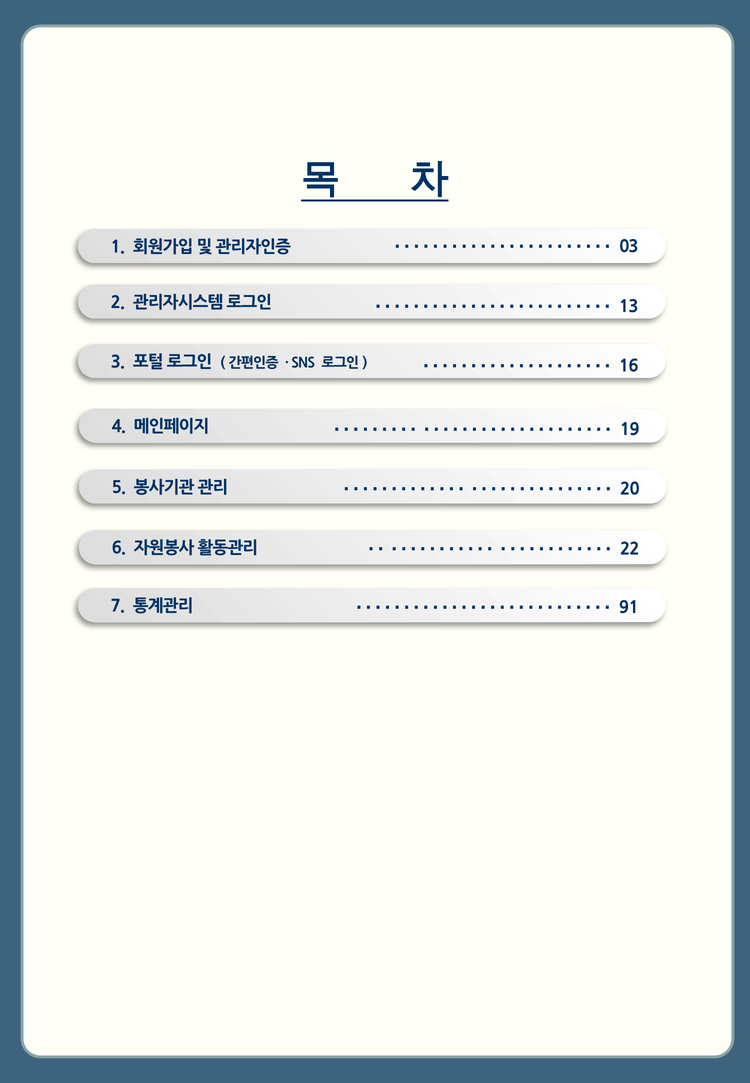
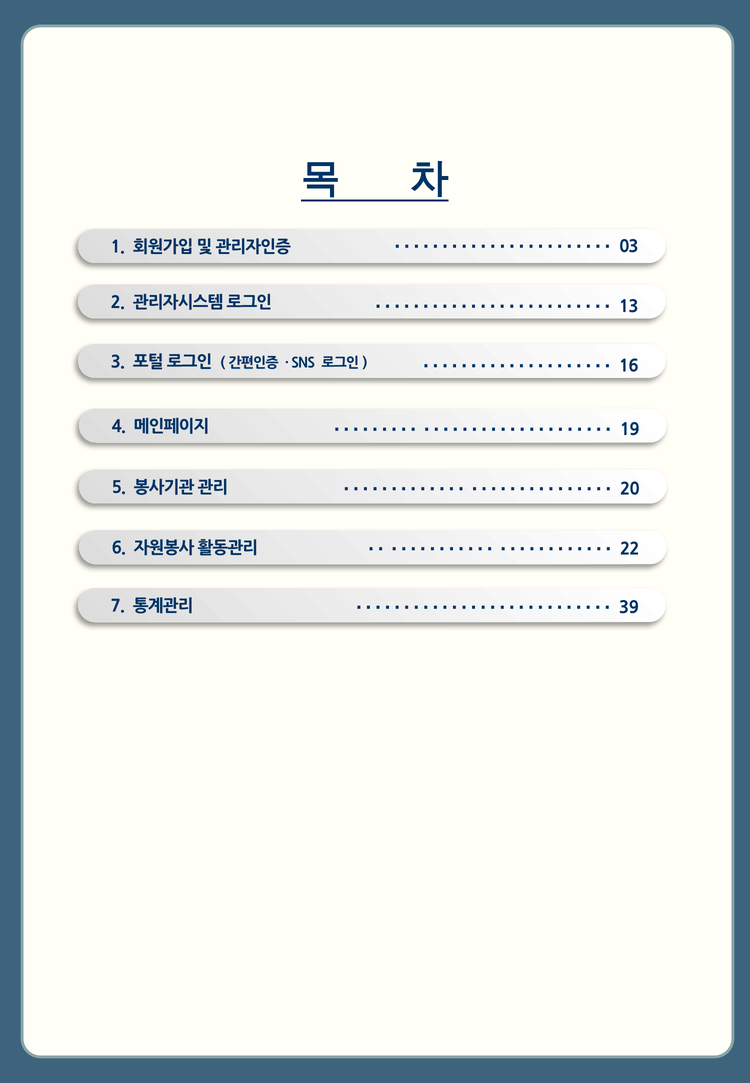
91: 91 -> 39
